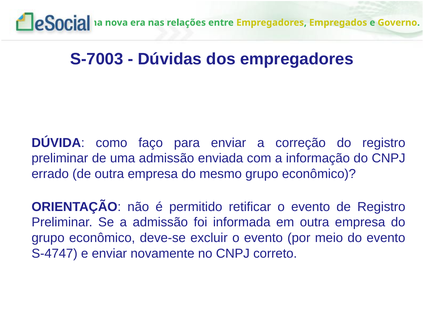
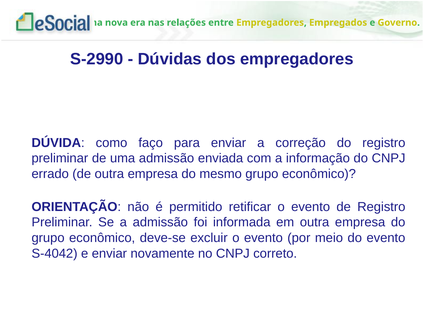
S-7003: S-7003 -> S-2990
S-4747: S-4747 -> S-4042
